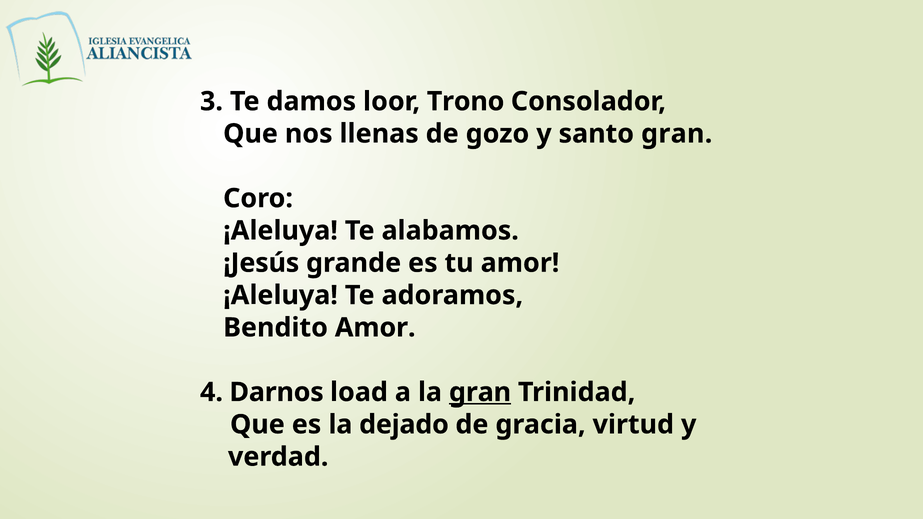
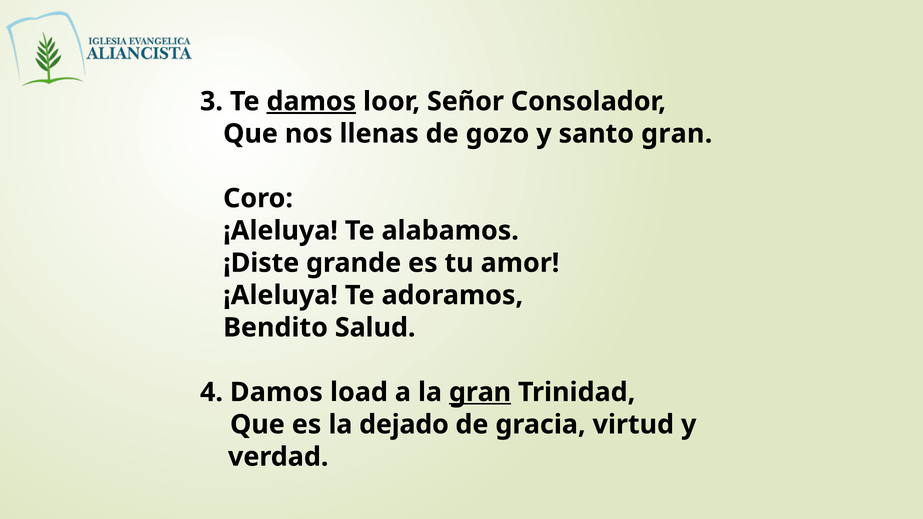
damos at (311, 101) underline: none -> present
Trono: Trono -> Señor
¡Jesús: ¡Jesús -> ¡Diste
Bendito Amor: Amor -> Salud
4 Darnos: Darnos -> Damos
